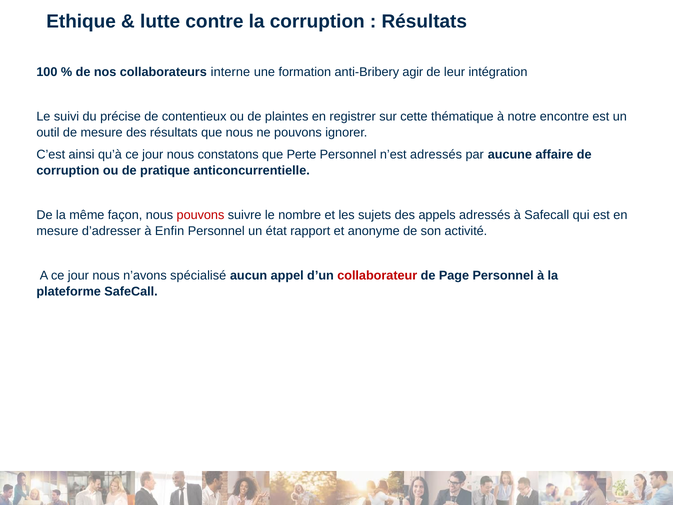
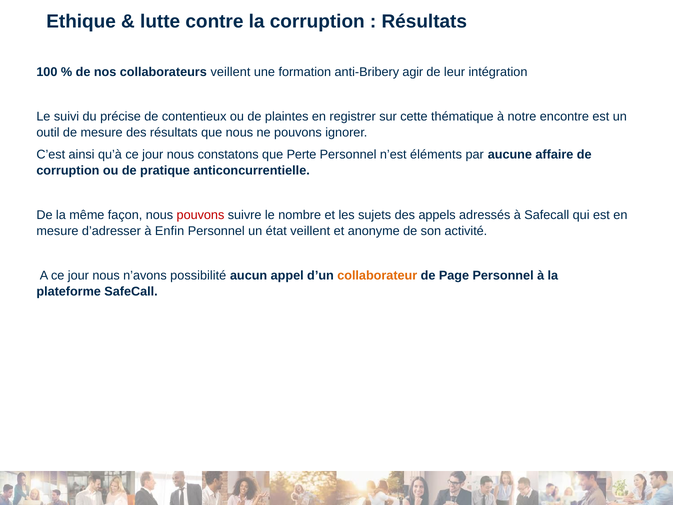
collaborateurs interne: interne -> veillent
n’est adressés: adressés -> éléments
état rapport: rapport -> veillent
spécialisé: spécialisé -> possibilité
collaborateur colour: red -> orange
